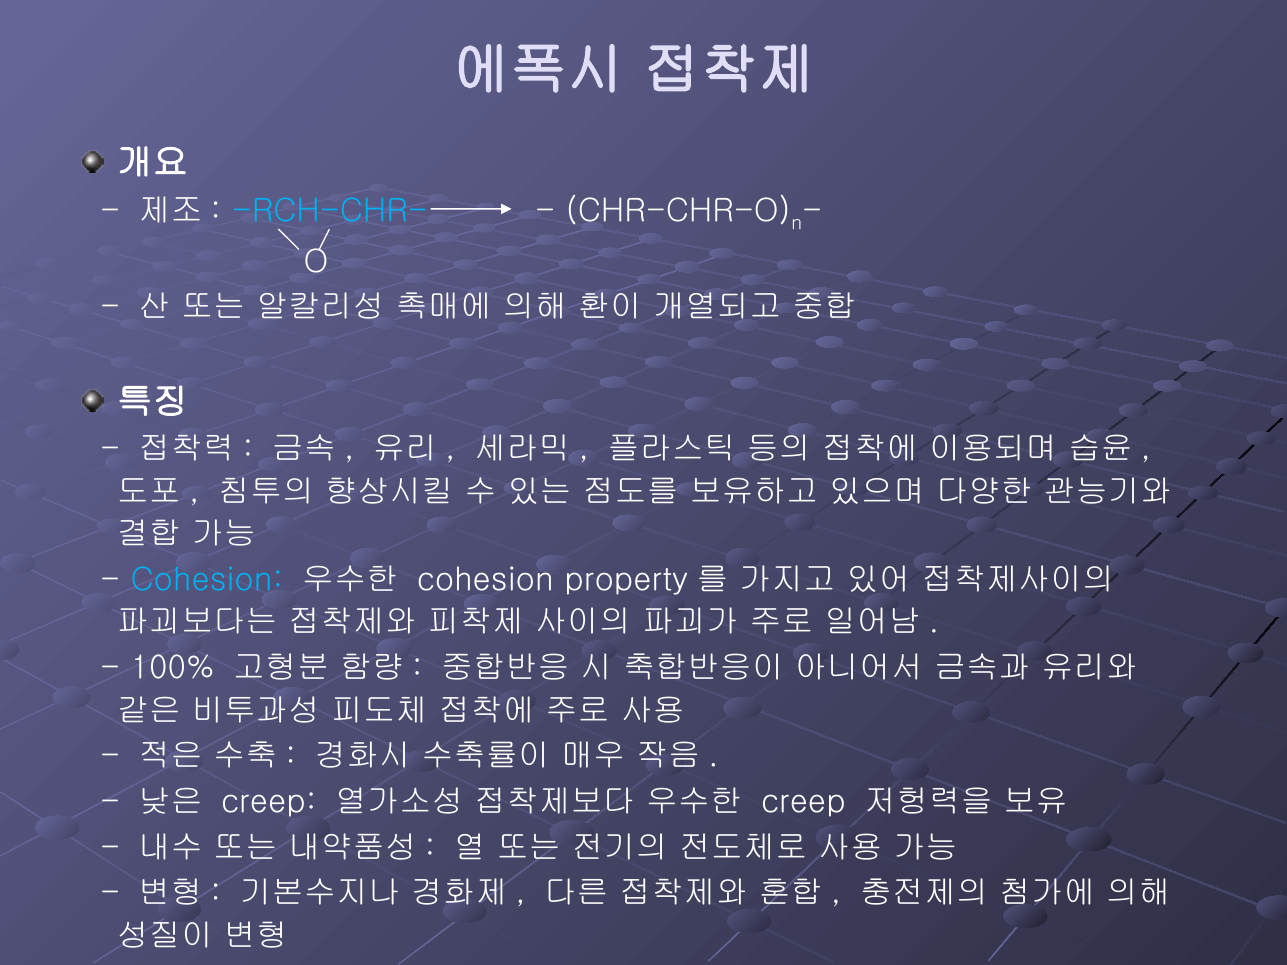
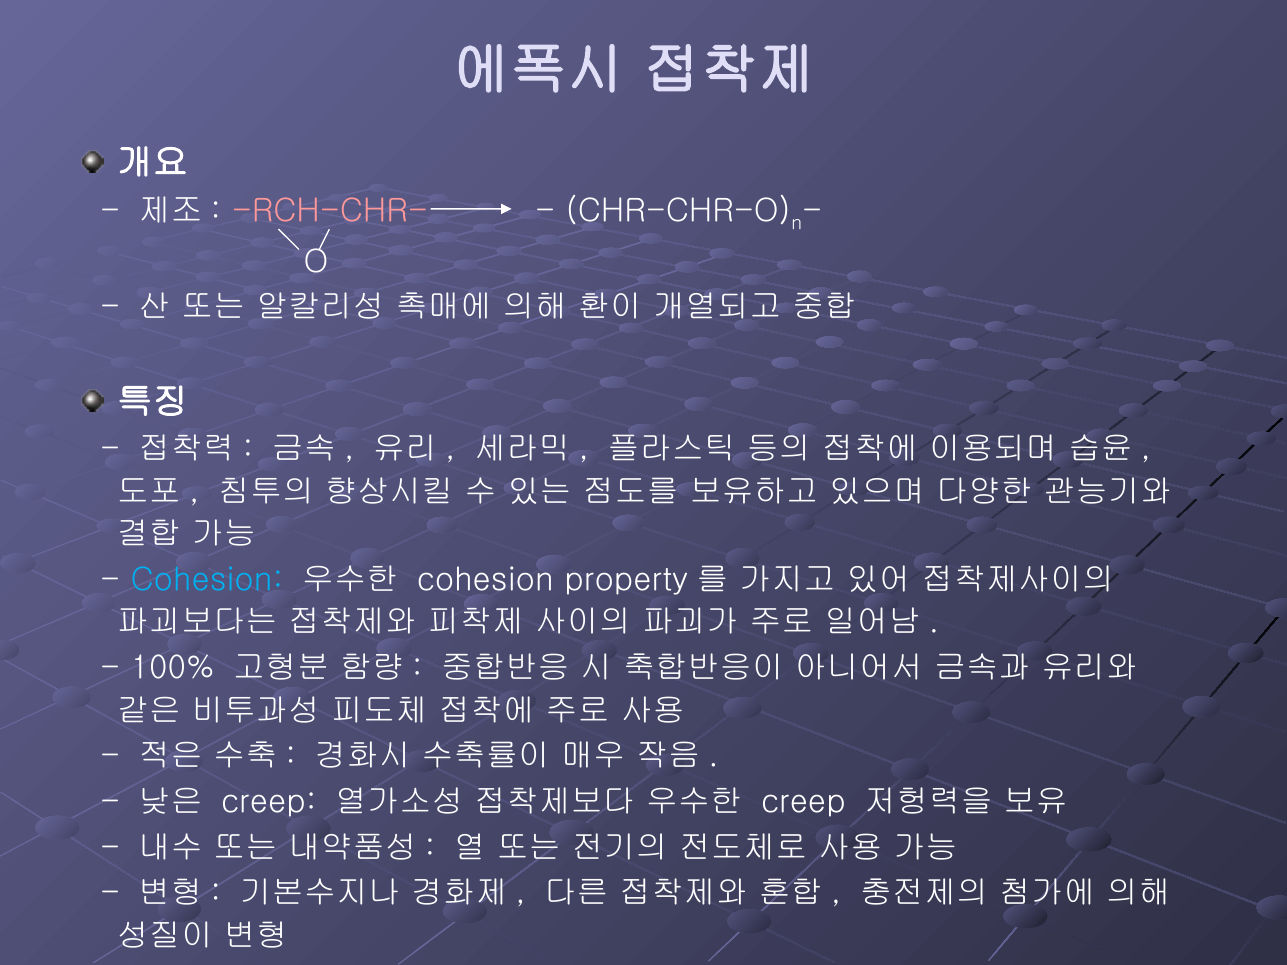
RCH-CHR- colour: light blue -> pink
